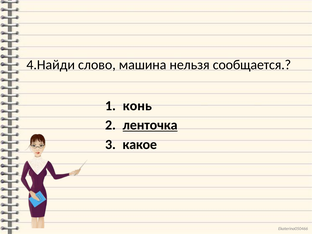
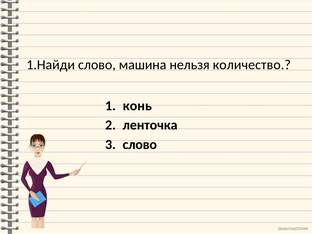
4.Найди: 4.Найди -> 1.Найди
сообщается: сообщается -> количество
ленточка underline: present -> none
какое at (140, 145): какое -> слово
